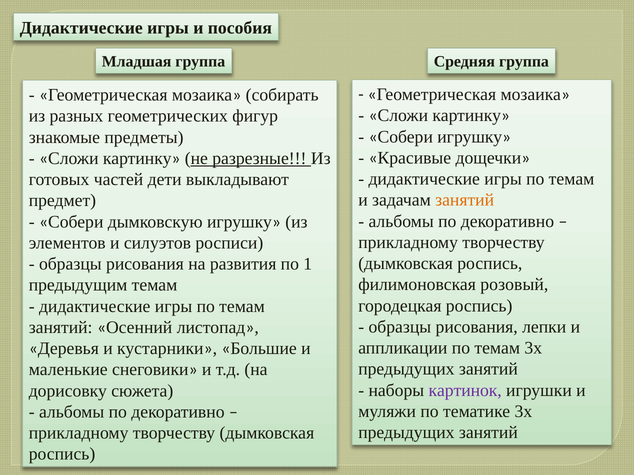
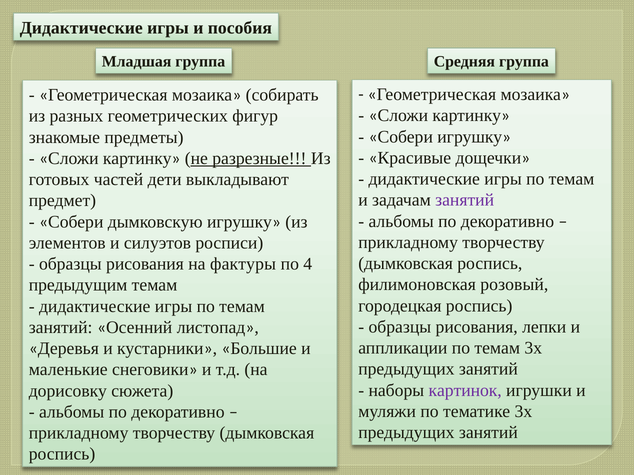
занятий at (465, 200) colour: orange -> purple
развития: развития -> фактуры
1: 1 -> 4
